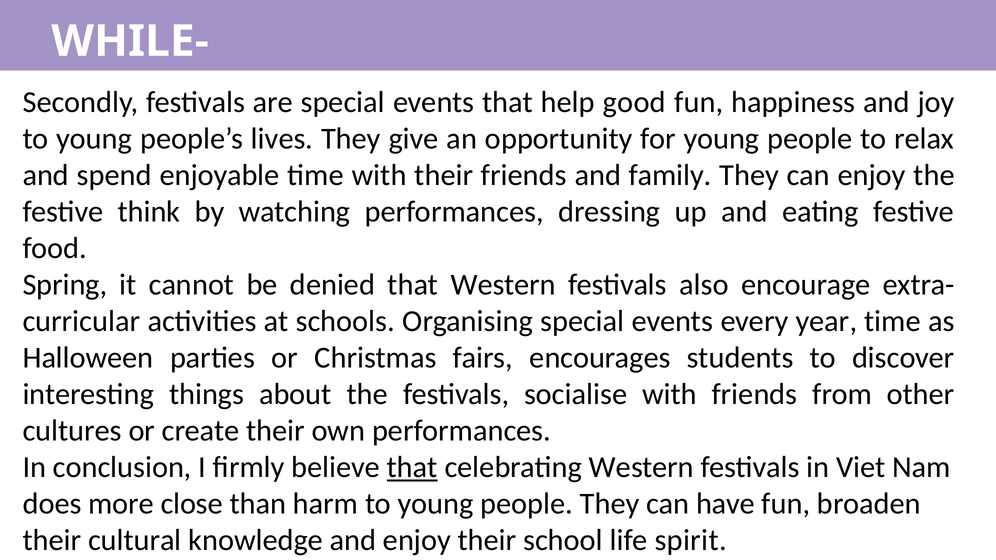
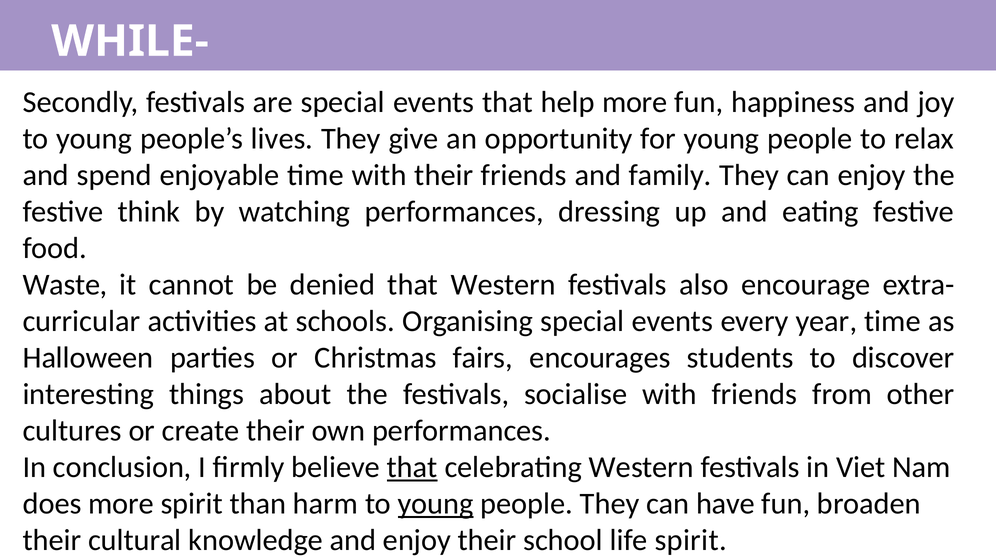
help good: good -> more
Spring: Spring -> Waste
more close: close -> spirit
young at (436, 504) underline: none -> present
